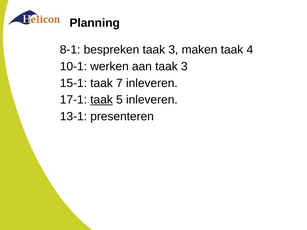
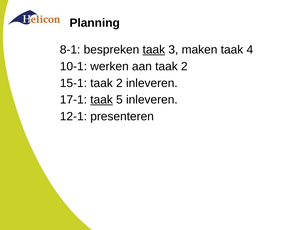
taak at (154, 50) underline: none -> present
aan taak 3: 3 -> 2
15-1 taak 7: 7 -> 2
13-1: 13-1 -> 12-1
